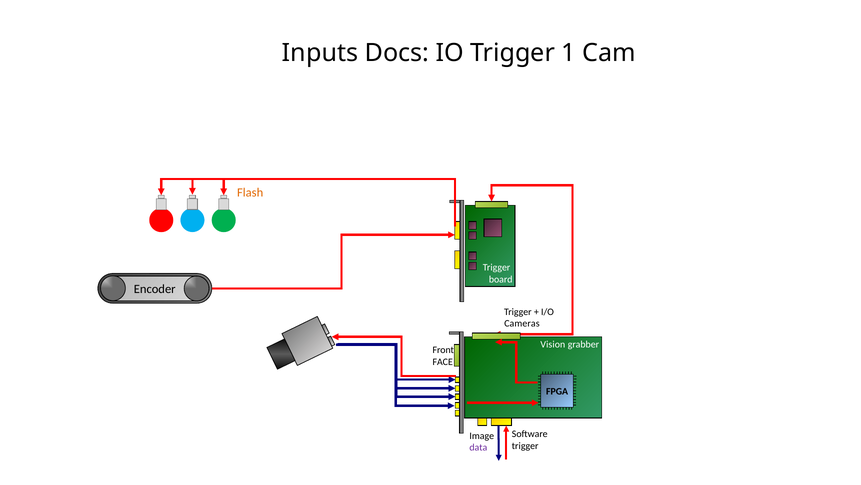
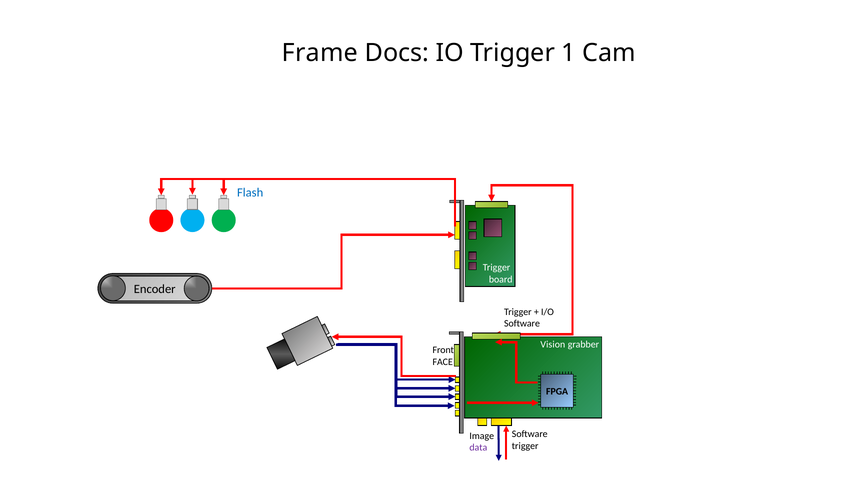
Inputs: Inputs -> Frame
Flash colour: orange -> blue
Cameras at (522, 323): Cameras -> Software
